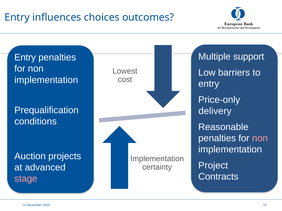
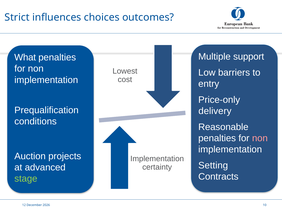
Entry at (17, 17): Entry -> Strict
Entry at (25, 58): Entry -> What
Project: Project -> Setting
stage colour: pink -> light green
